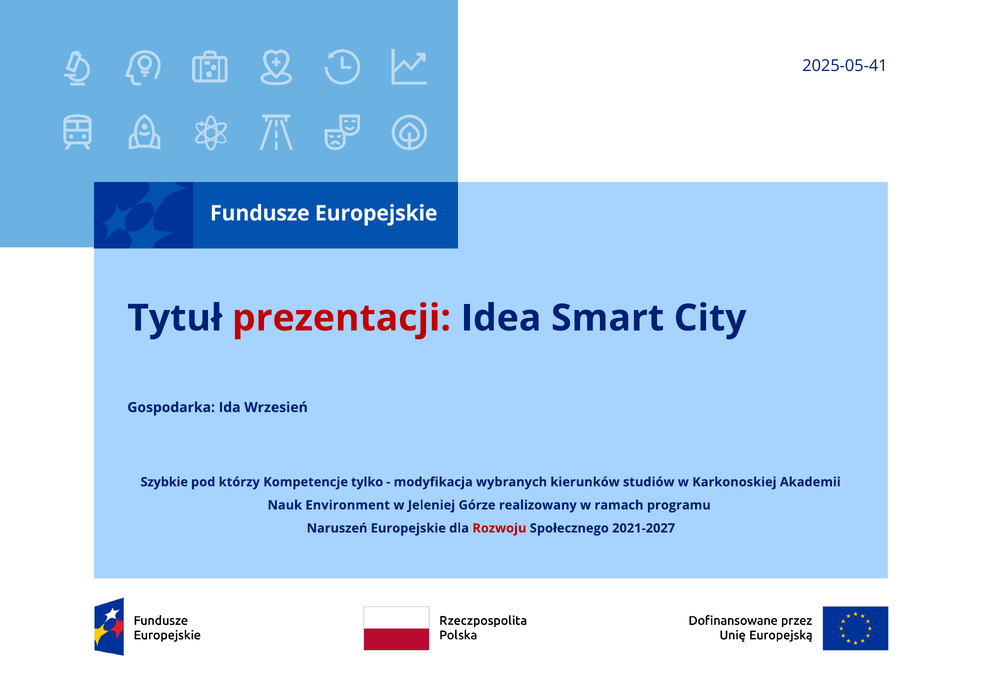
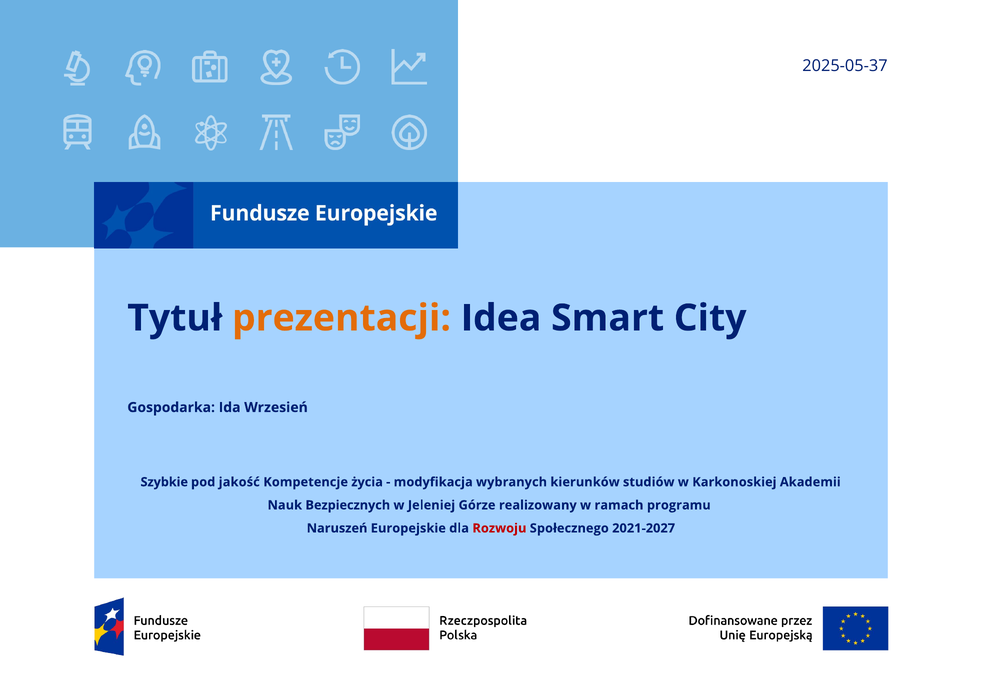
2025-05-41: 2025-05-41 -> 2025-05-37
prezentacji colour: red -> orange
którzy: którzy -> jakość
tylko: tylko -> życia
Environment: Environment -> Bezpiecznych
